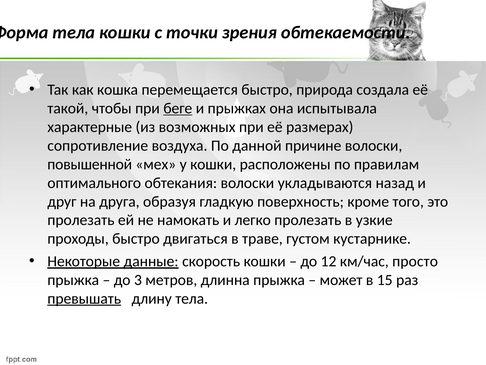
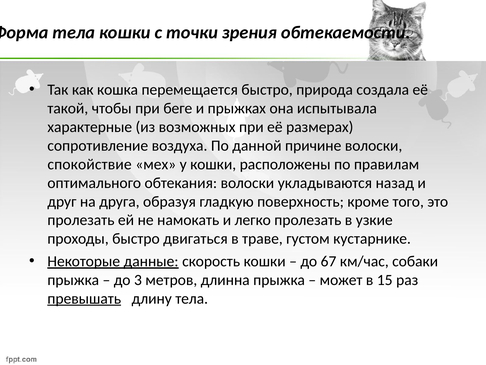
беге underline: present -> none
повышенной: повышенной -> спокойствие
12: 12 -> 67
просто: просто -> собаки
